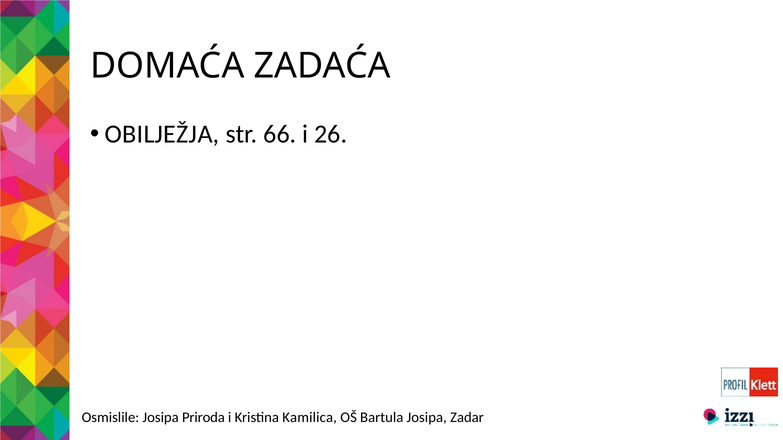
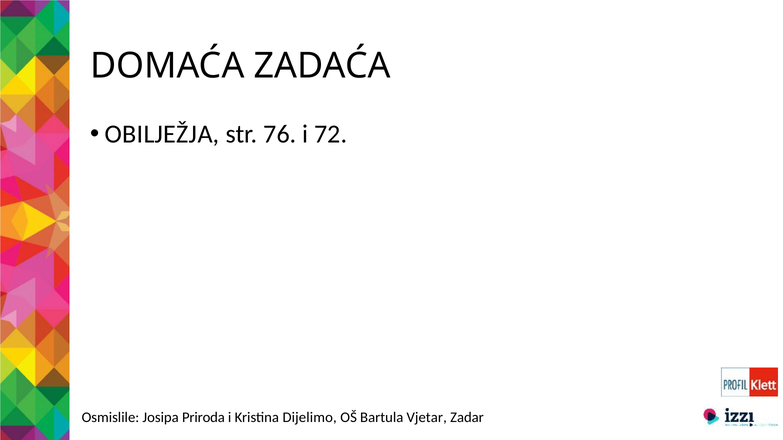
66: 66 -> 76
26: 26 -> 72
Kamilica: Kamilica -> Dijelimo
Bartula Josipa: Josipa -> Vjetar
